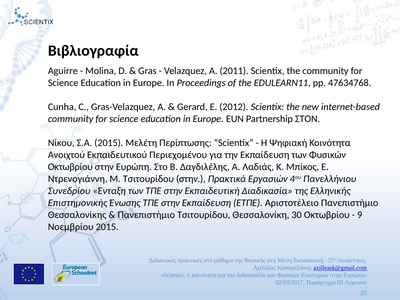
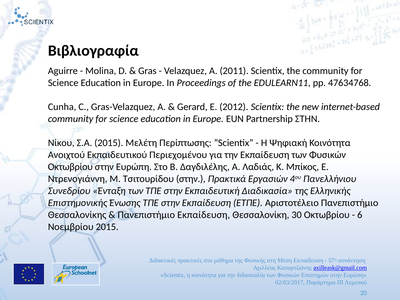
Partnership ΣΤΟΝ: ΣΤΟΝ -> ΣΤΗΝ
Πανεπιστήμιο Τσιτουρίδου: Τσιτουρίδου -> Εκπαίδευση
9: 9 -> 6
